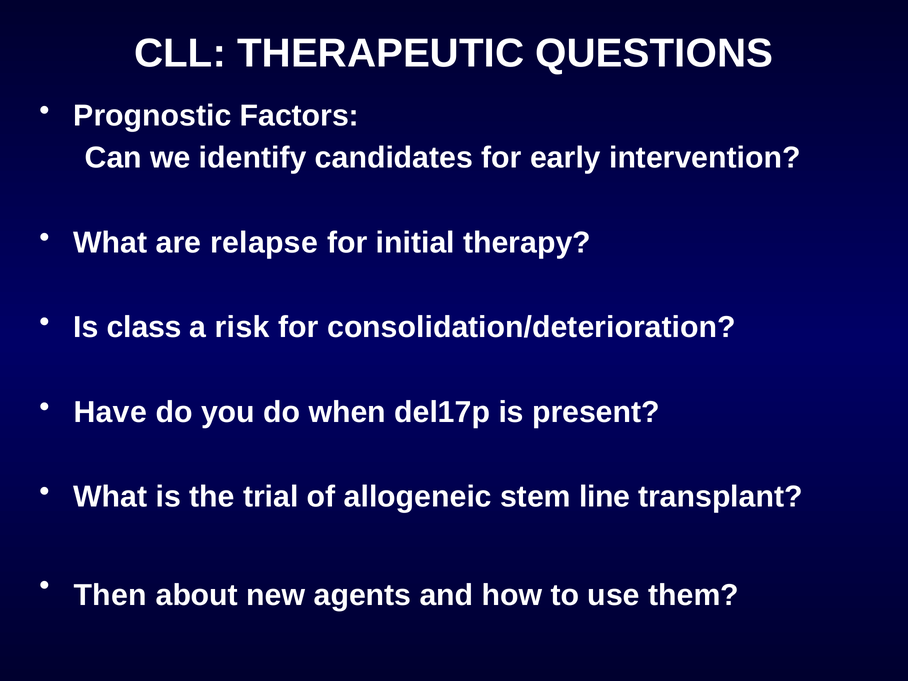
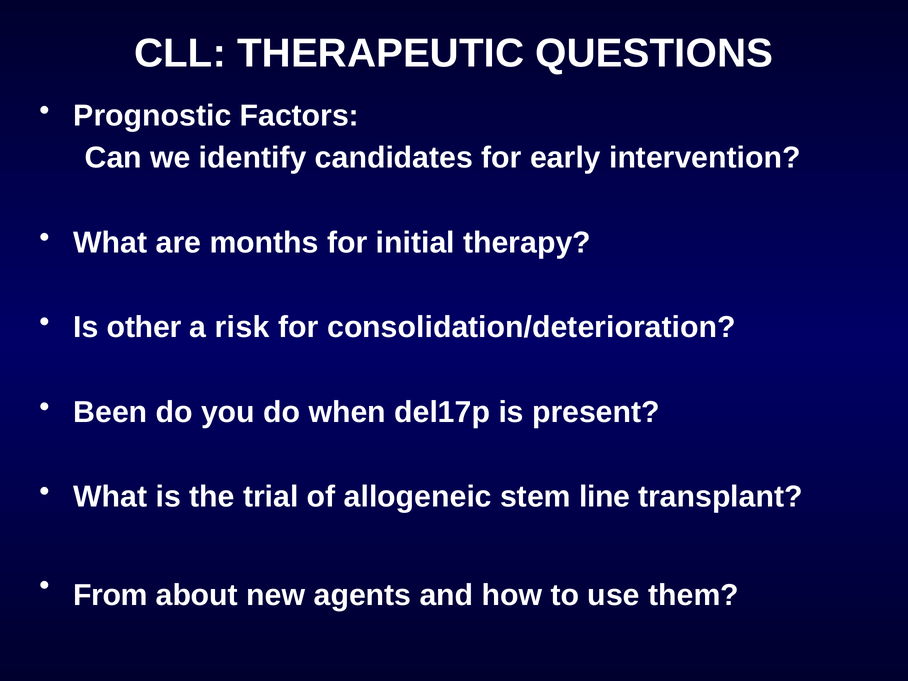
relapse: relapse -> months
class: class -> other
Have: Have -> Been
Then: Then -> From
